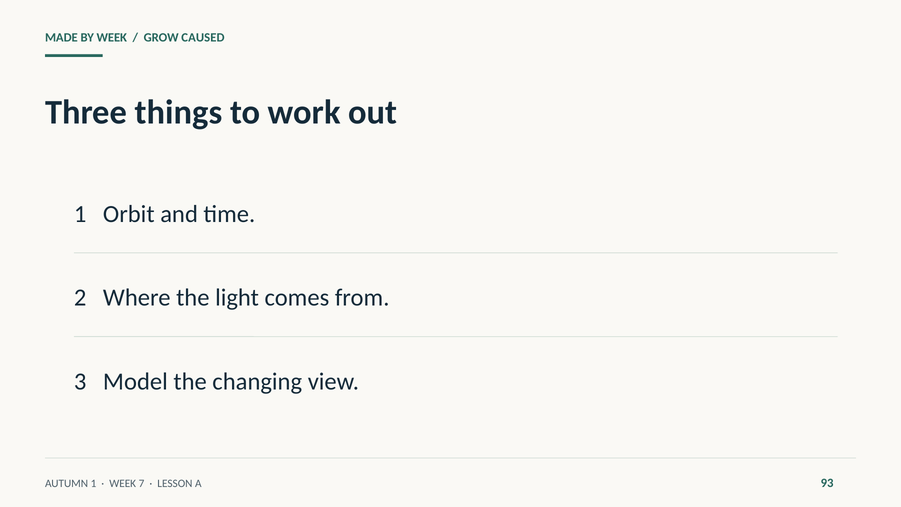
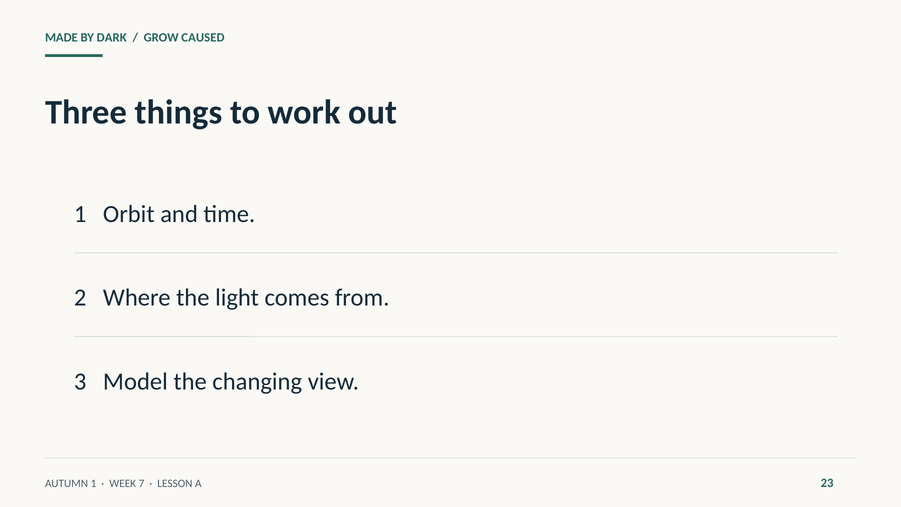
BY WEEK: WEEK -> DARK
93: 93 -> 23
